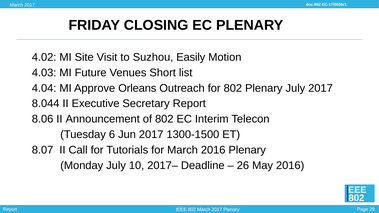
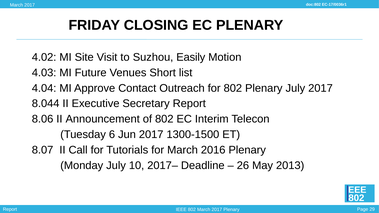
Orleans: Orleans -> Contact
May 2016: 2016 -> 2013
